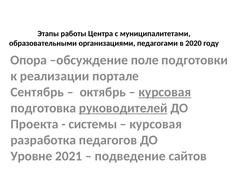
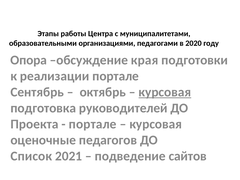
поле: поле -> края
руководителей underline: present -> none
системы at (93, 124): системы -> портале
разработка: разработка -> оценочные
Уровне: Уровне -> Список
